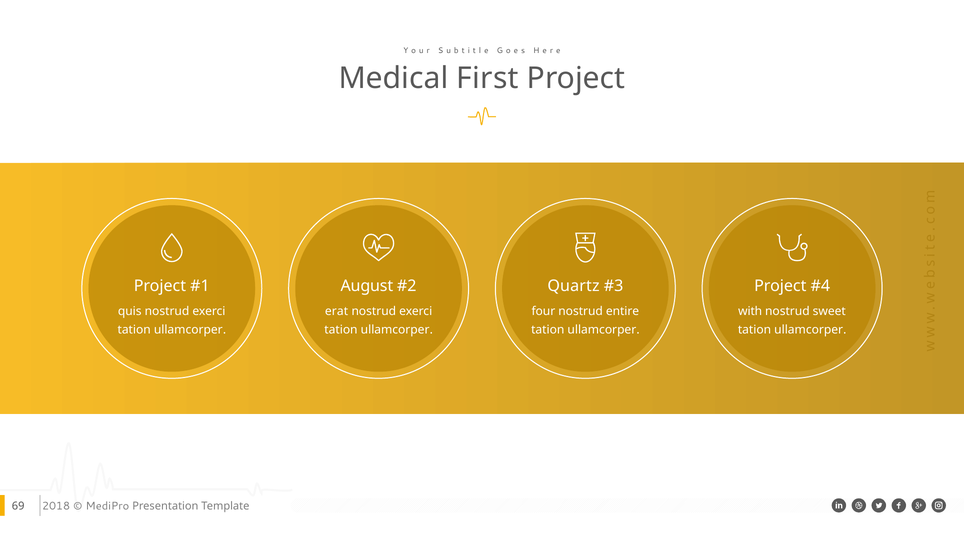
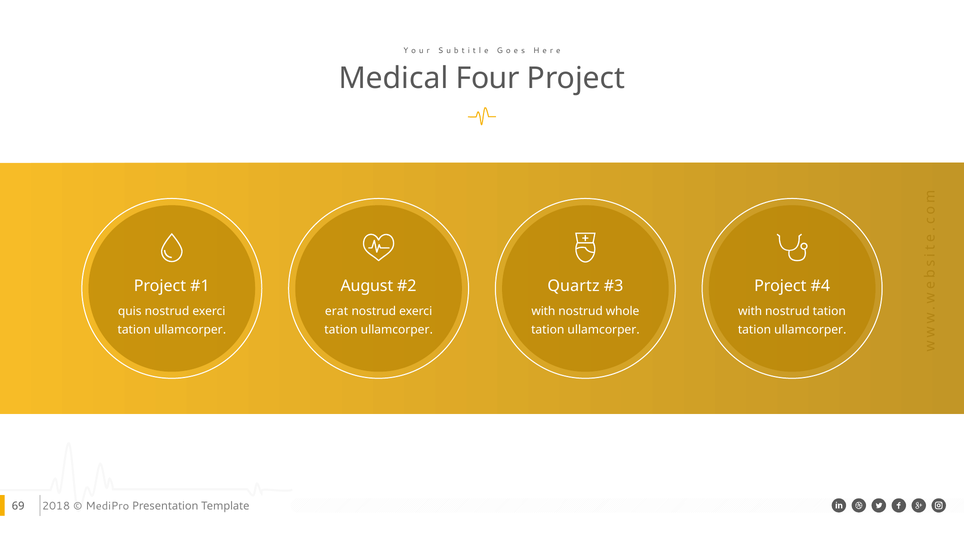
First: First -> Four
four at (543, 311): four -> with
entire: entire -> whole
nostrud sweet: sweet -> tation
